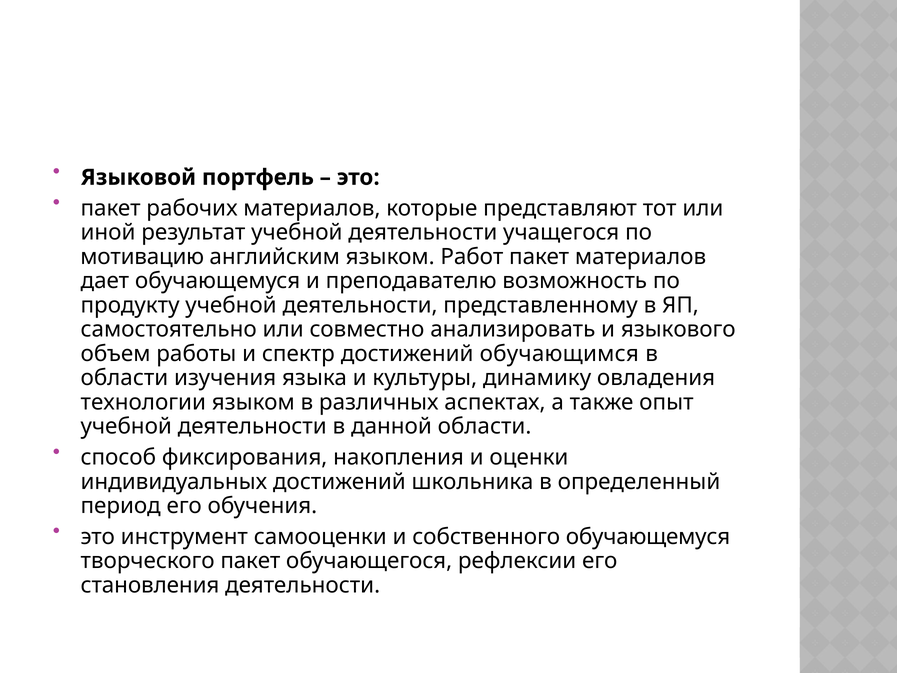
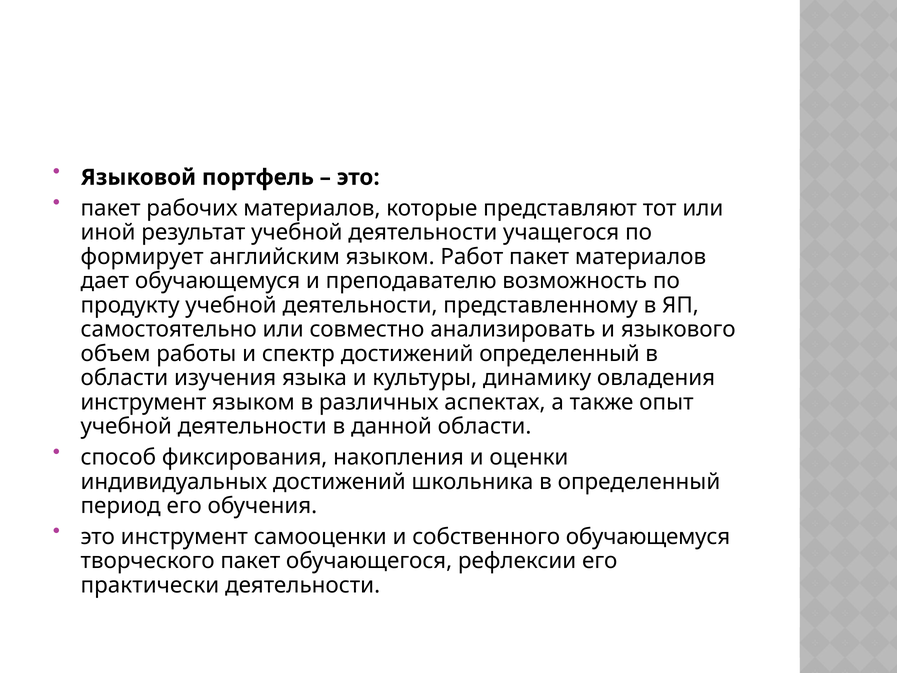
мотивацию: мотивацию -> формирует
достижений обучающимся: обучающимся -> определенный
технологии at (143, 402): технологии -> инструмент
становления: становления -> практически
